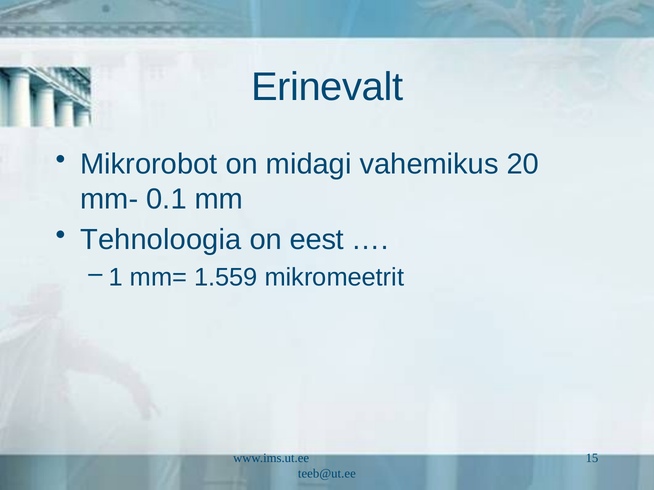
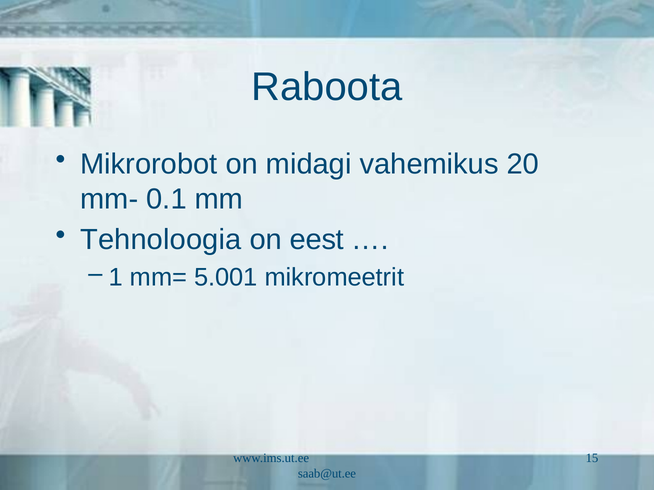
Erinevalt: Erinevalt -> Raboota
1.559: 1.559 -> 5.001
teeb@ut.ee: teeb@ut.ee -> saab@ut.ee
